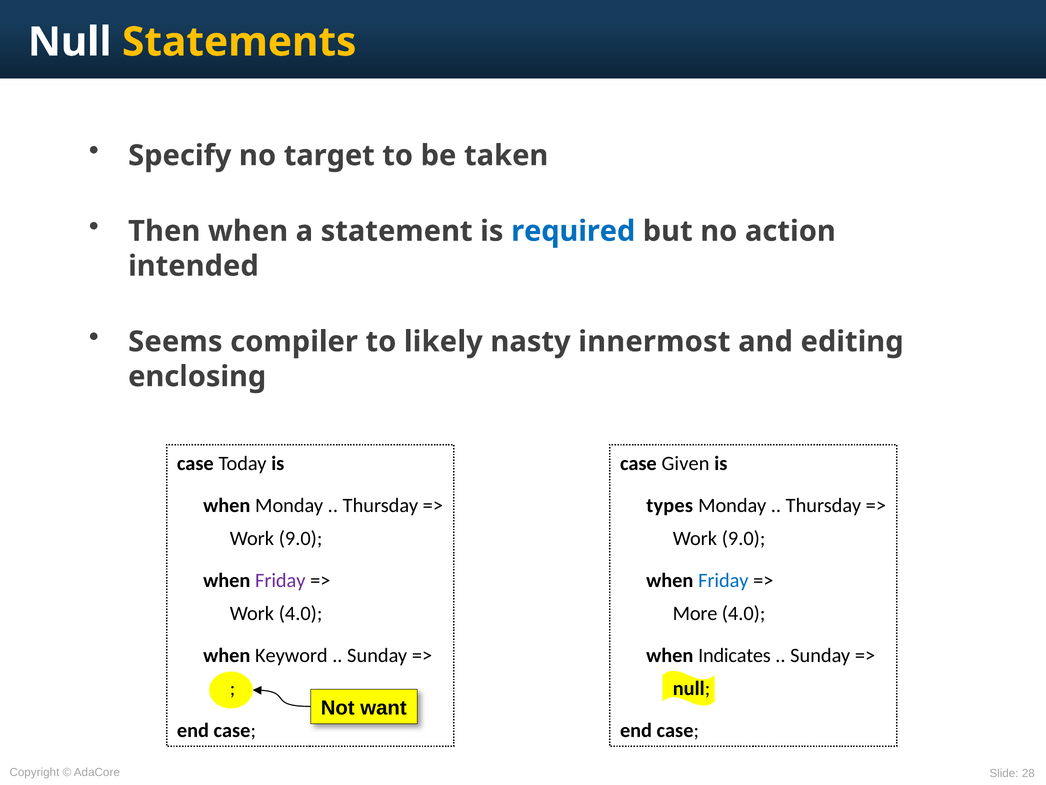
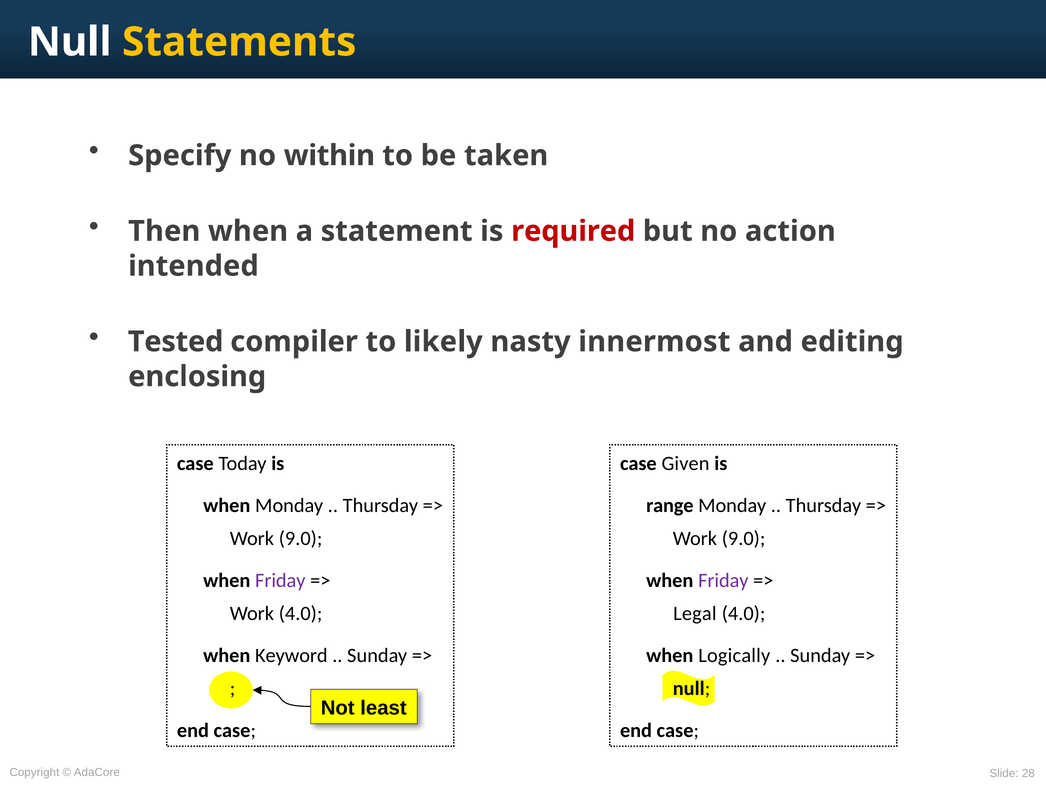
target: target -> within
required colour: blue -> red
Seems: Seems -> Tested
types: types -> range
Friday at (723, 580) colour: blue -> purple
More: More -> Legal
Indicates: Indicates -> Logically
want: want -> least
